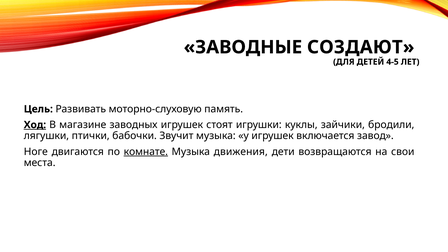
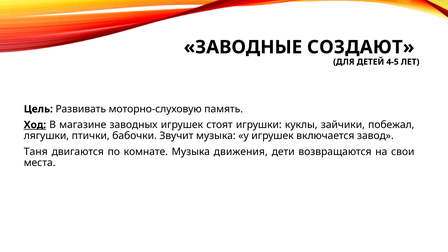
бродили: бродили -> побежал
Ноге: Ноге -> Таня
комнате underline: present -> none
